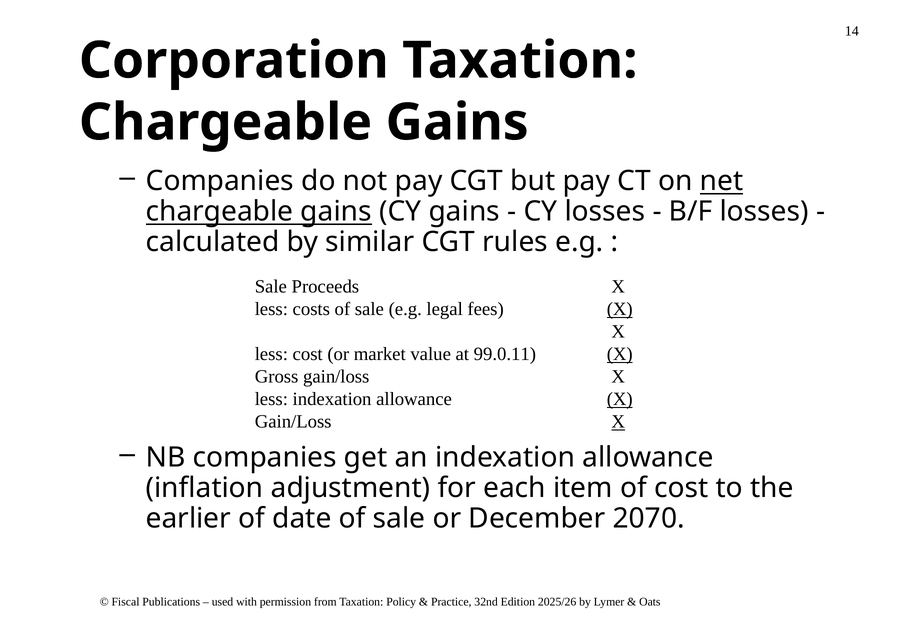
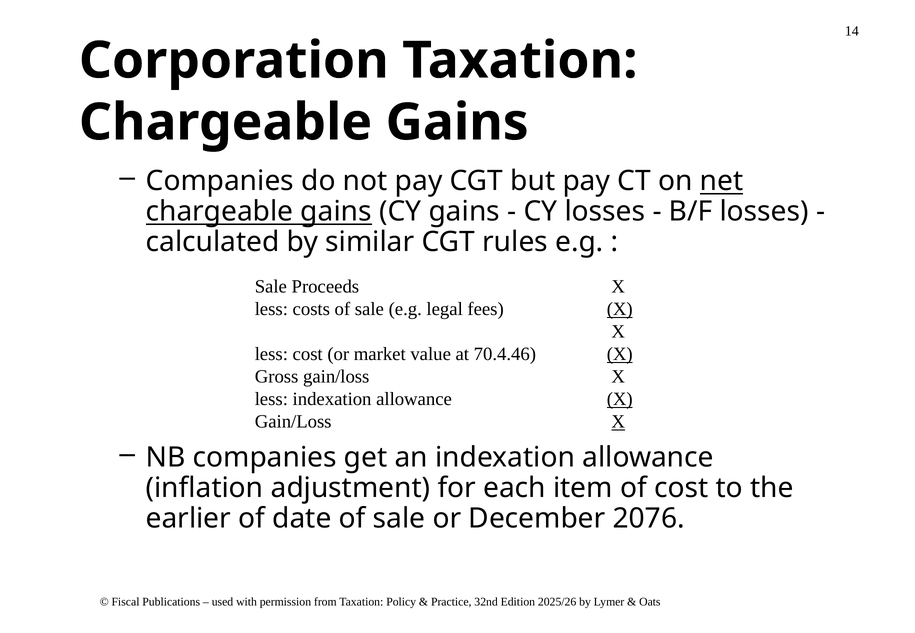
99.0.11: 99.0.11 -> 70.4.46
2070: 2070 -> 2076
